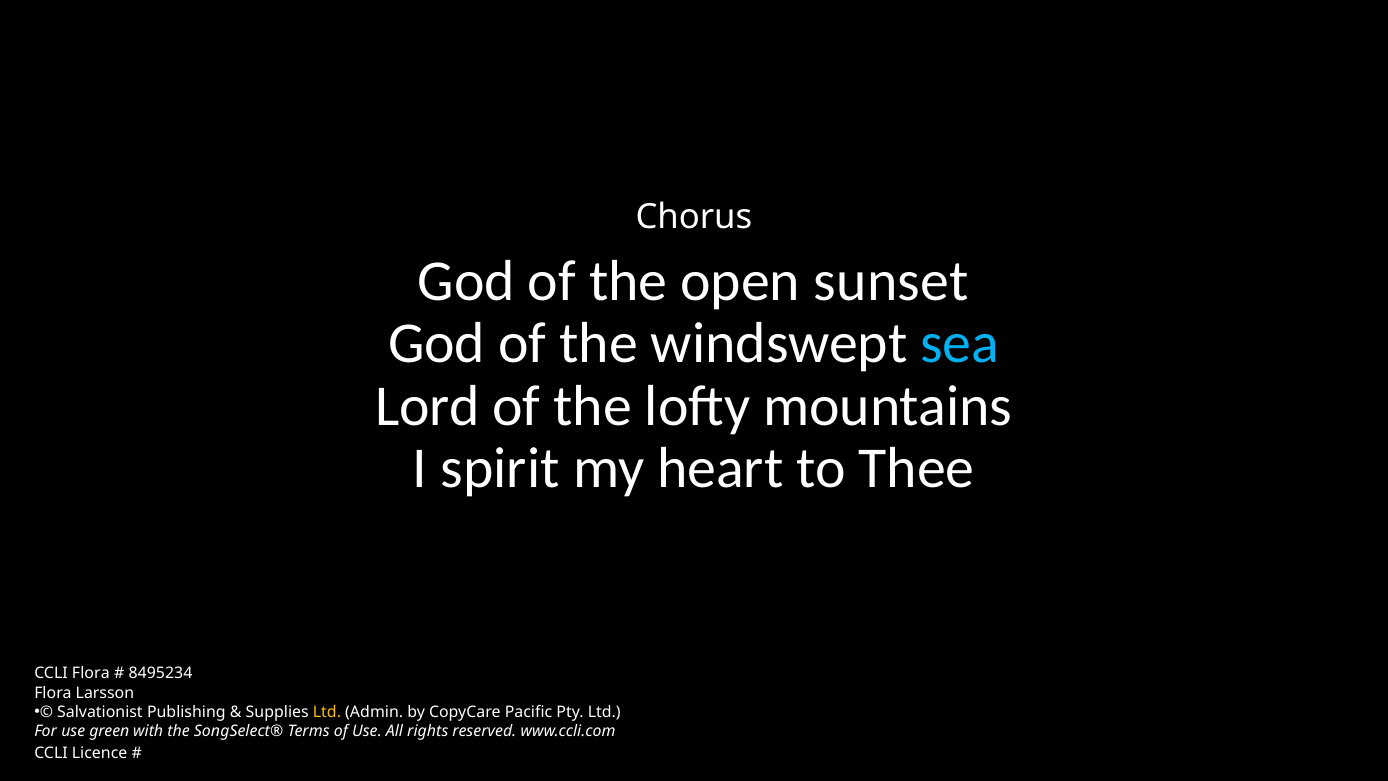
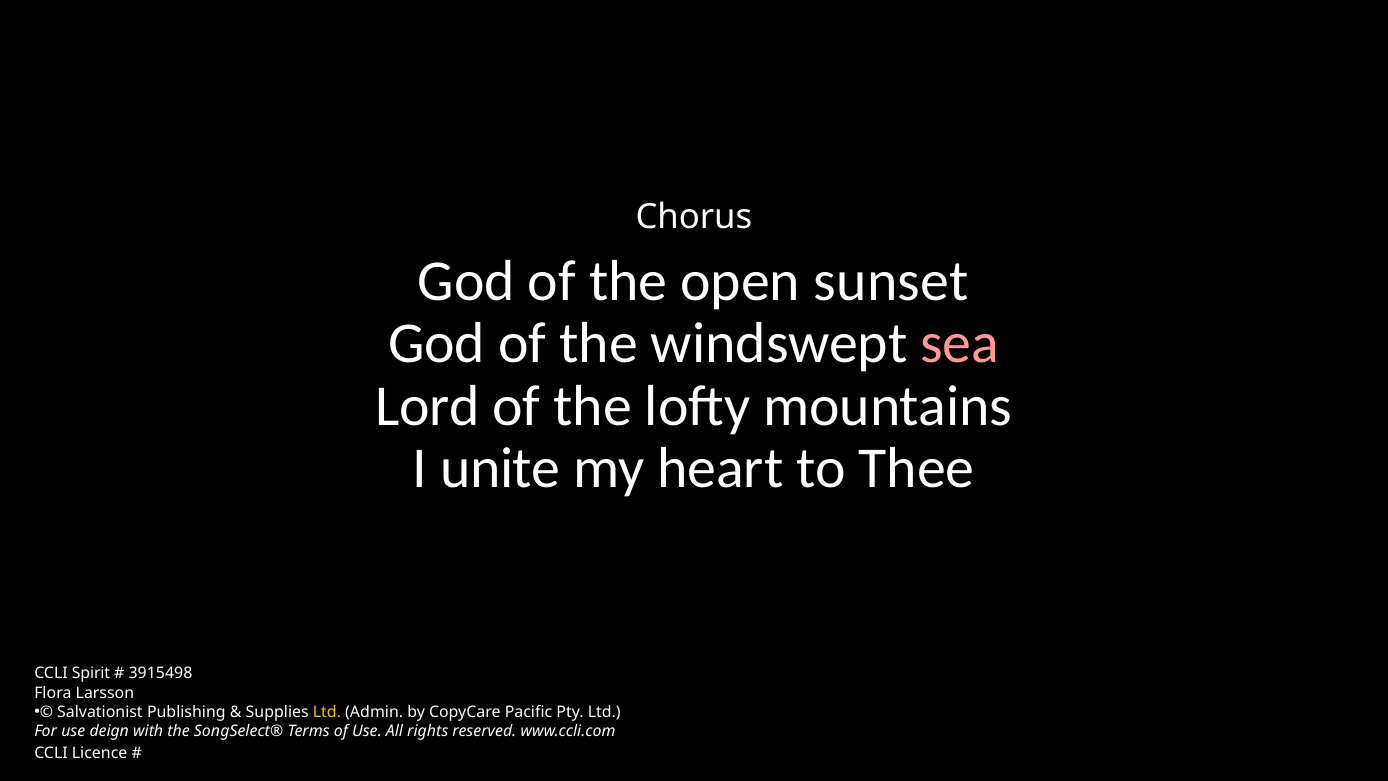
sea colour: light blue -> pink
spirit: spirit -> unite
CCLI Flora: Flora -> Spirit
8495234: 8495234 -> 3915498
green: green -> deign
